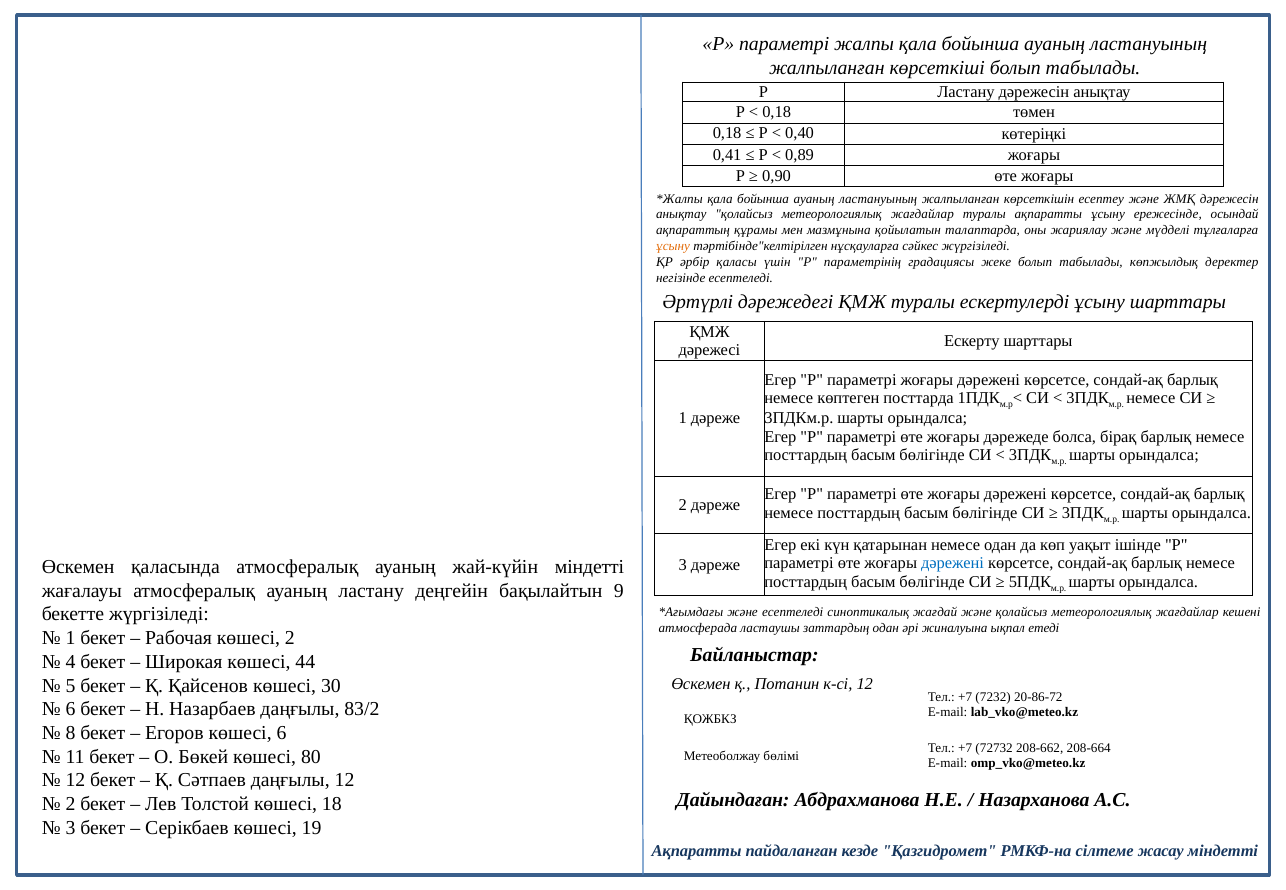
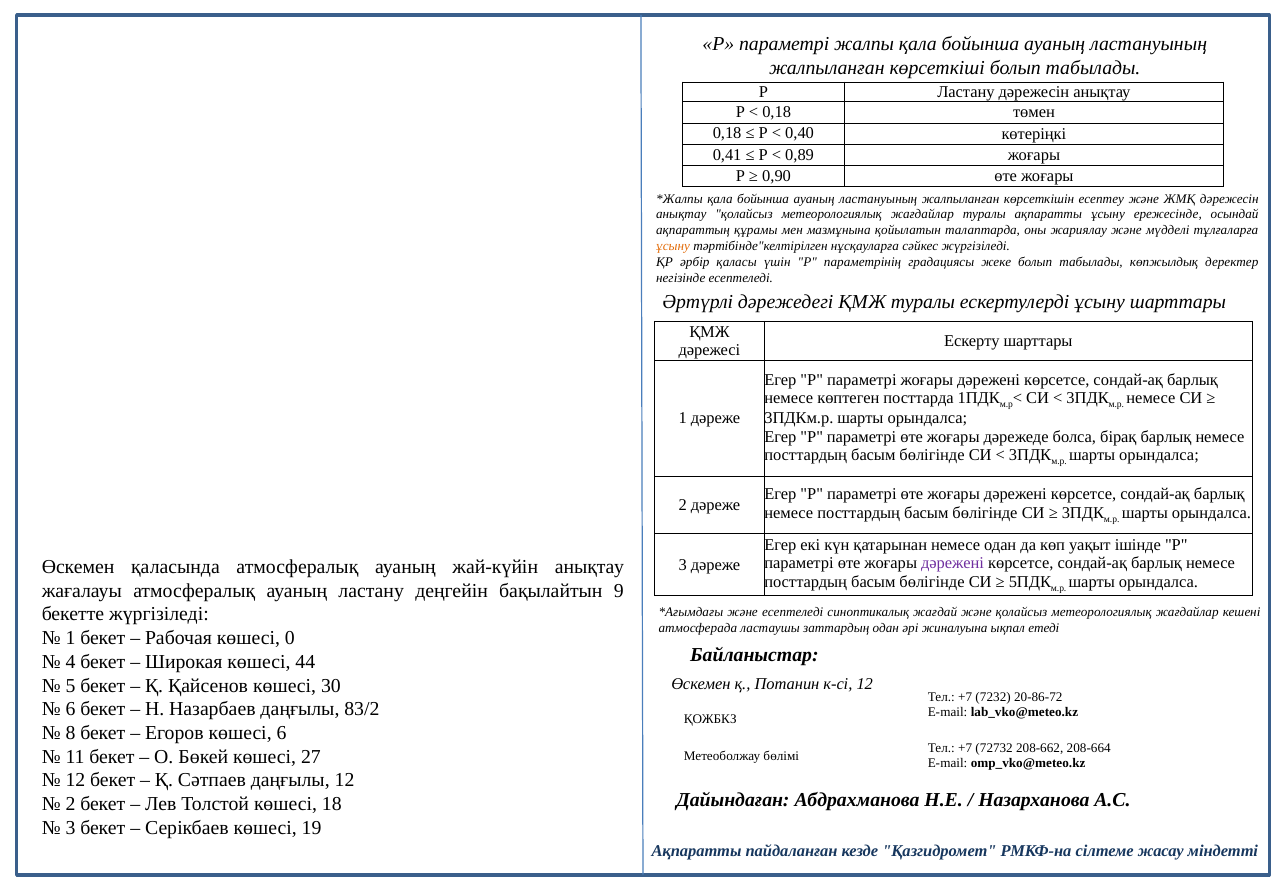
дәрежені at (953, 564) colour: blue -> purple
жай-күйін міндетті: міндетті -> анықтау
көшесі 2: 2 -> 0
80: 80 -> 27
